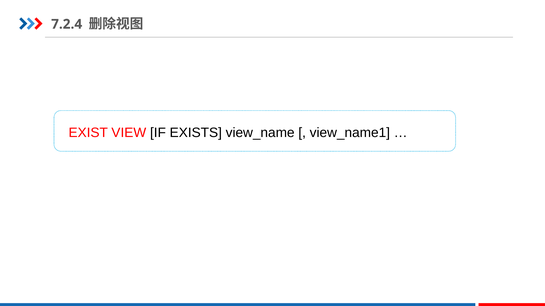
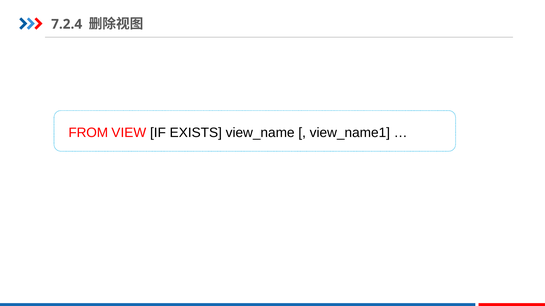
EXIST: EXIST -> FROM
